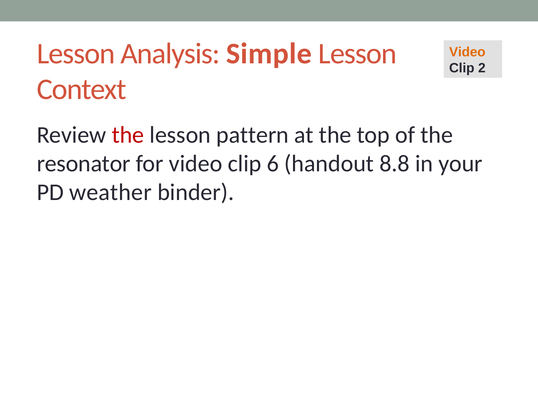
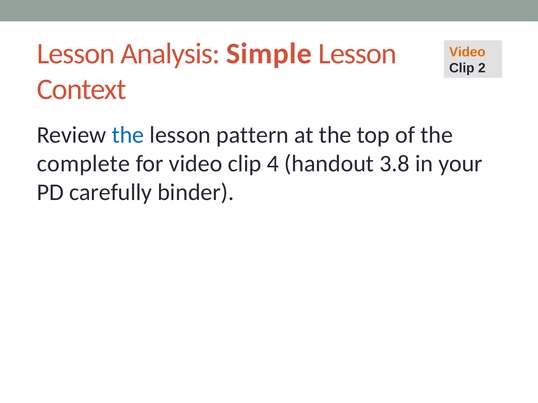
the at (128, 135) colour: red -> blue
resonator: resonator -> complete
6: 6 -> 4
8.8: 8.8 -> 3.8
weather: weather -> carefully
